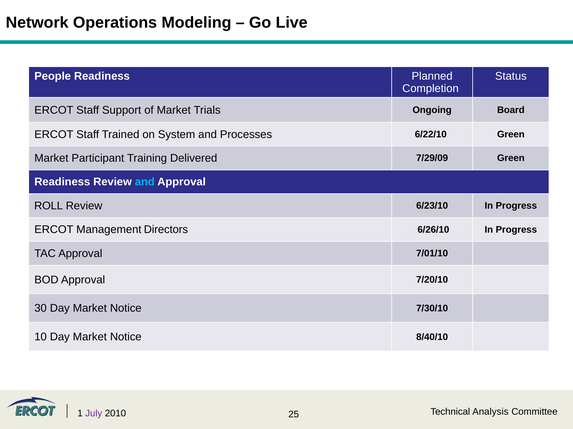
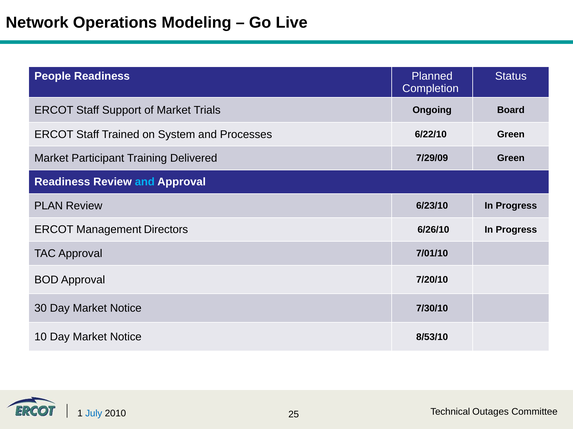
ROLL: ROLL -> PLAN
8/40/10: 8/40/10 -> 8/53/10
July colour: purple -> blue
Analysis: Analysis -> Outages
